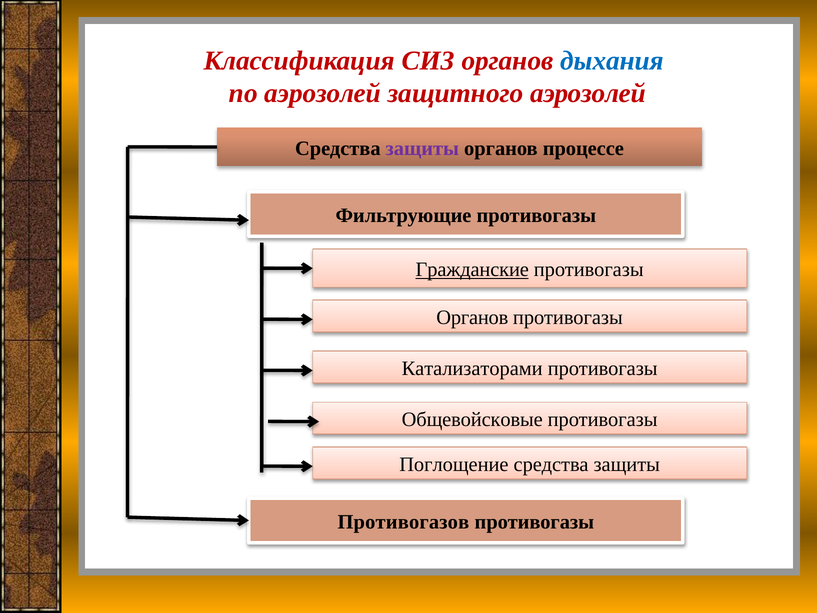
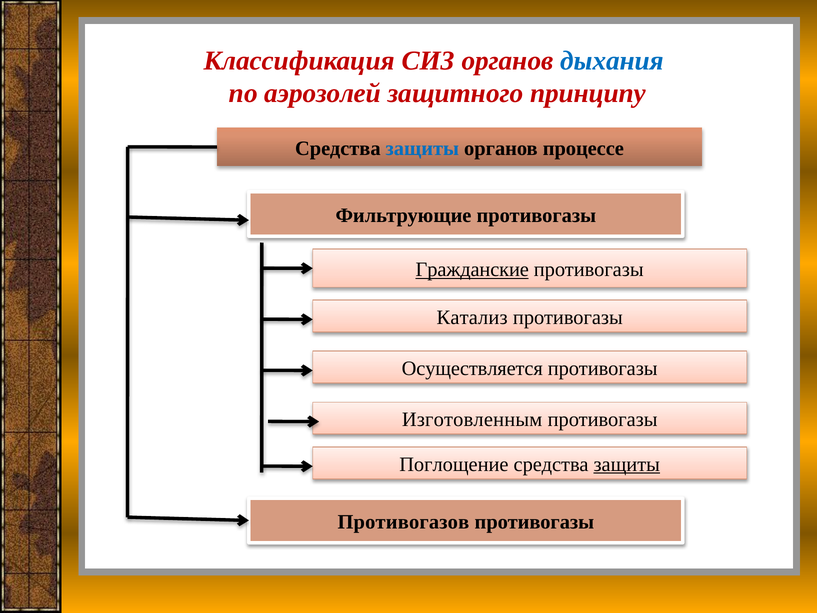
защитного аэрозолей: аэрозолей -> принципу
защиты at (422, 148) colour: purple -> blue
Органов at (472, 317): Органов -> Катализ
Катализаторами: Катализаторами -> Осуществляется
Общевойсковые: Общевойсковые -> Изготовленным
защиты at (627, 464) underline: none -> present
